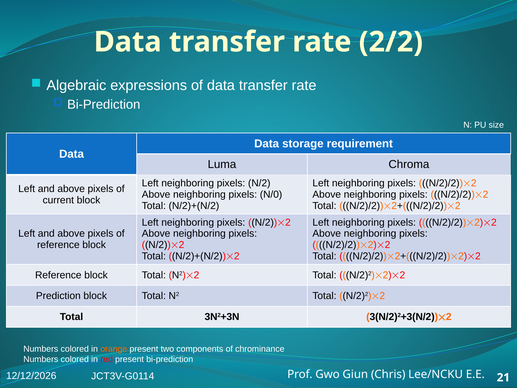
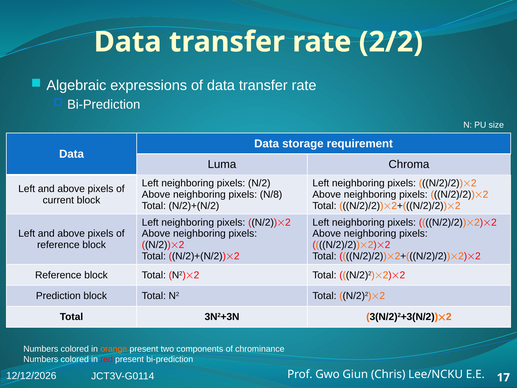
N/0: N/0 -> N/8
21: 21 -> 17
